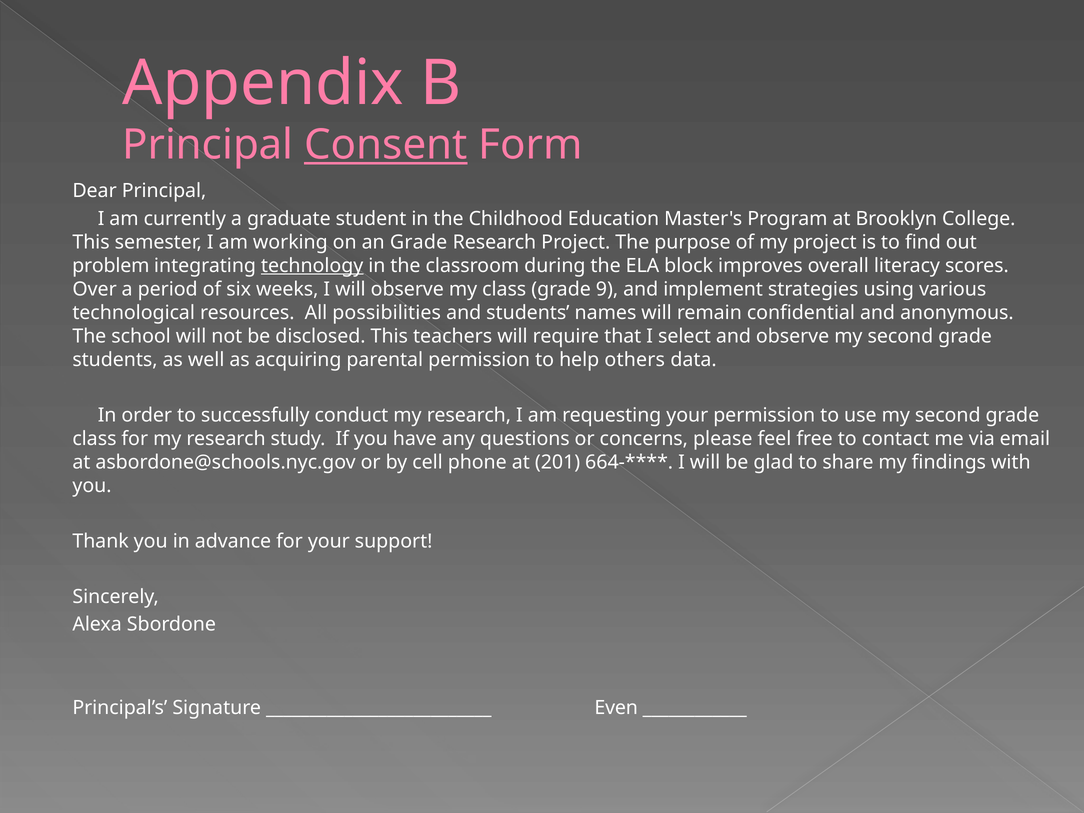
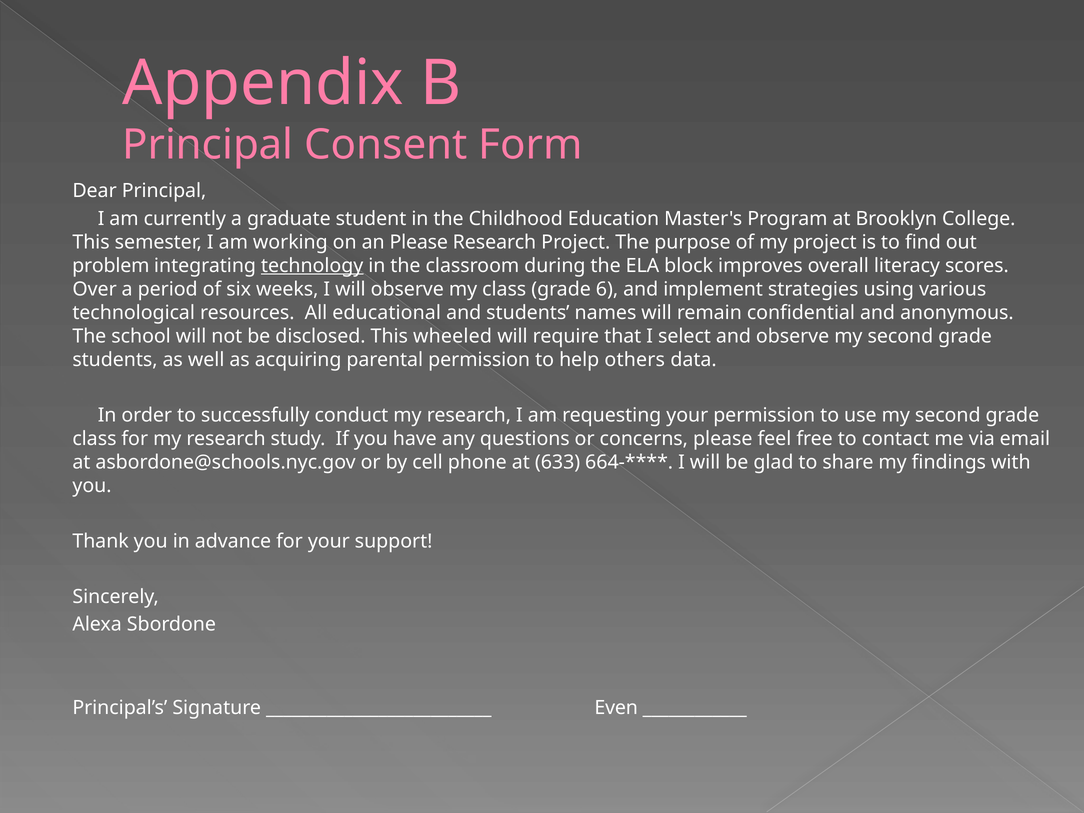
Consent underline: present -> none
an Grade: Grade -> Please
9: 9 -> 6
possibilities: possibilities -> educational
teachers: teachers -> wheeled
201: 201 -> 633
